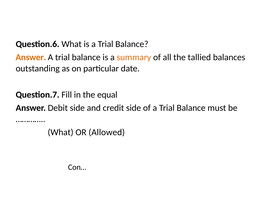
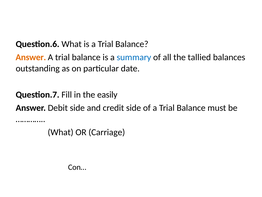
summary colour: orange -> blue
equal: equal -> easily
Allowed: Allowed -> Carriage
